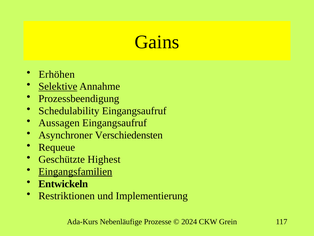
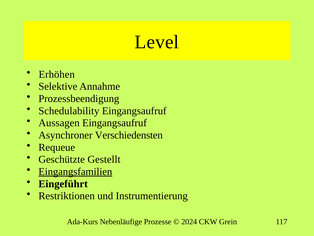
Gains: Gains -> Level
Selektive underline: present -> none
Highest: Highest -> Gestellt
Entwickeln: Entwickeln -> Eingeführt
Implementierung: Implementierung -> Instrumentierung
